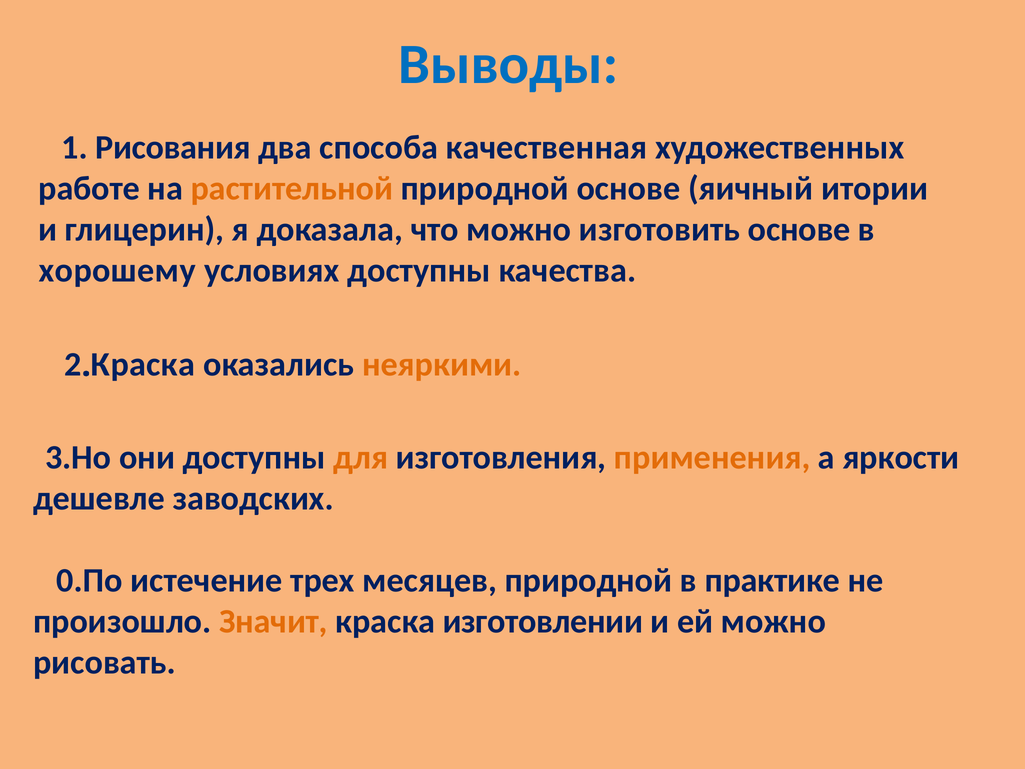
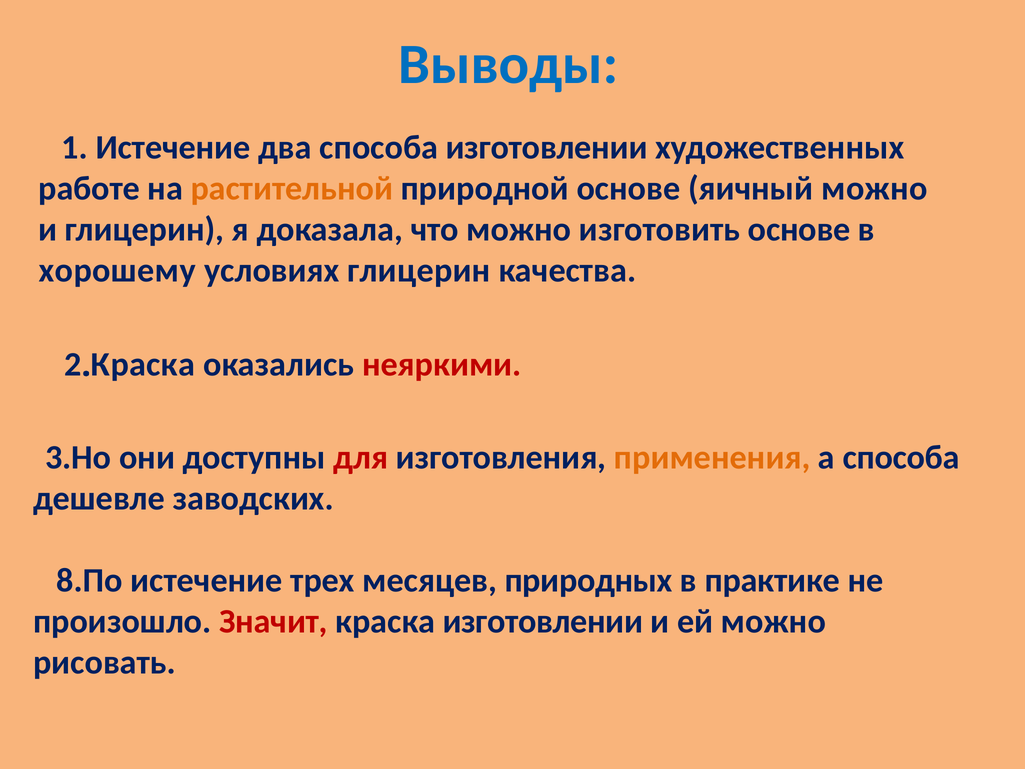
1 Рисования: Рисования -> Истечение
способа качественная: качественная -> изготовлении
яичный итории: итории -> можно
условиях доступны: доступны -> глицерин
неяркими colour: orange -> red
для colour: orange -> red
а яркости: яркости -> способа
0.По: 0.По -> 8.По
месяцев природной: природной -> природных
Значит colour: orange -> red
